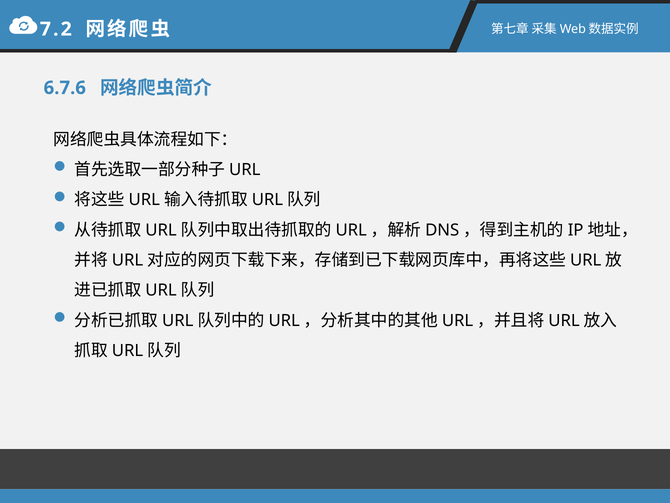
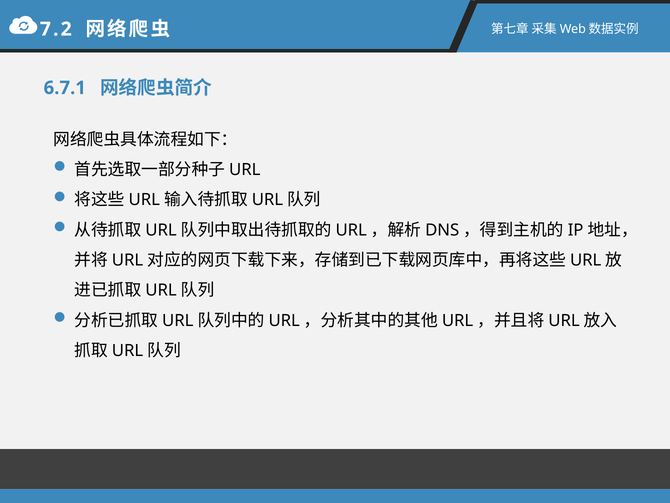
6.7.6: 6.7.6 -> 6.7.1
